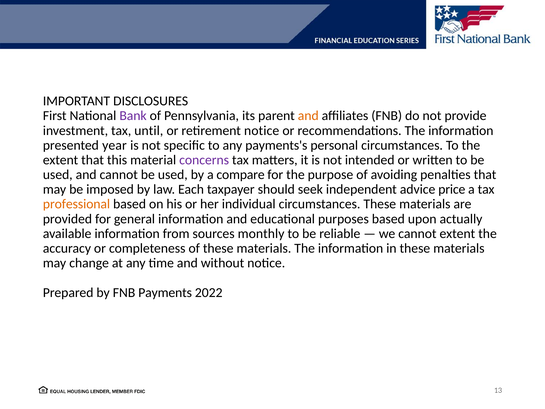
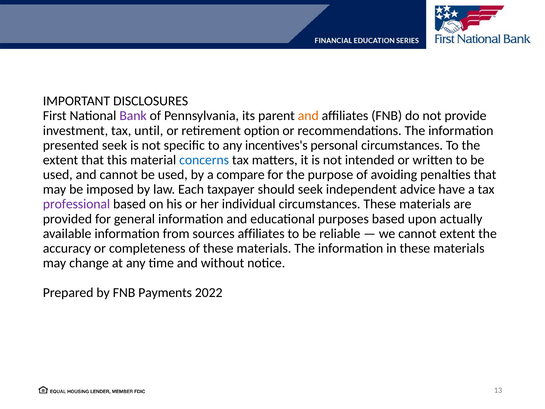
retirement notice: notice -> option
presented year: year -> seek
payments's: payments's -> incentives's
concerns colour: purple -> blue
price: price -> have
professional colour: orange -> purple
sources monthly: monthly -> affiliates
